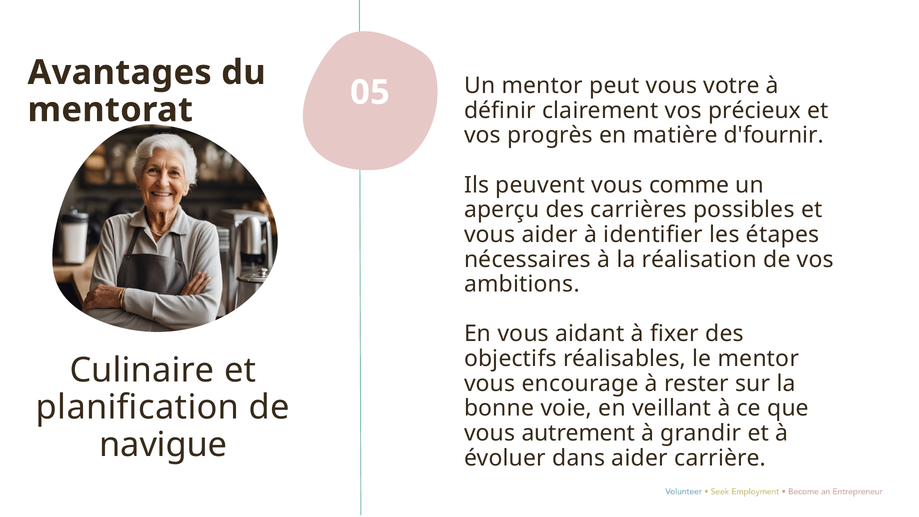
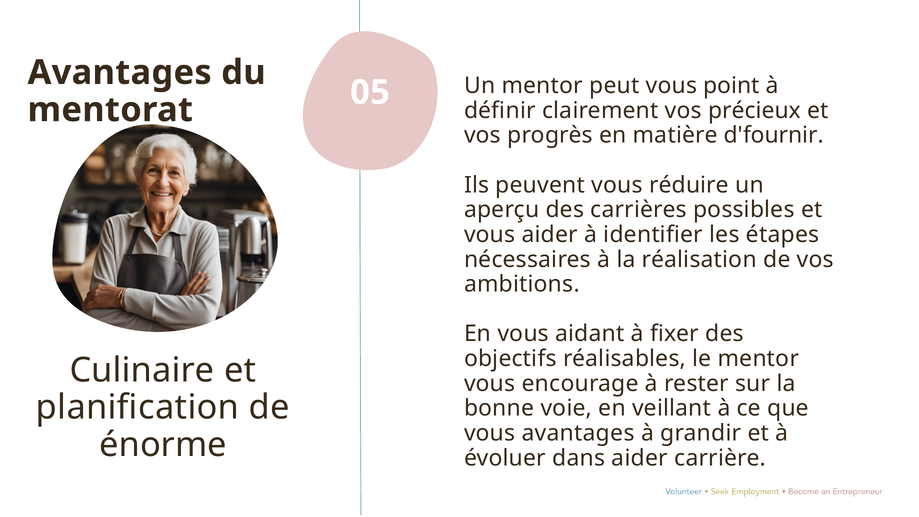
votre: votre -> point
comme: comme -> réduire
vous autrement: autrement -> avantages
navigue: navigue -> énorme
